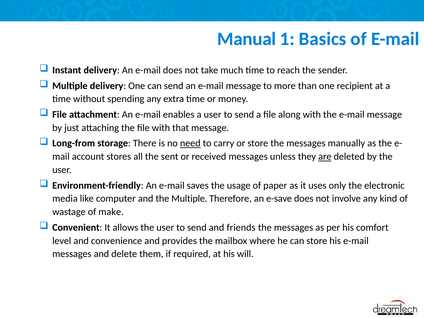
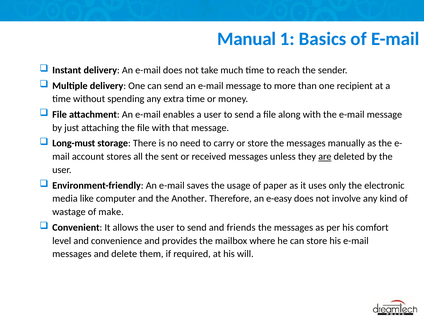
Long-from: Long-from -> Long-must
need underline: present -> none
the Multiple: Multiple -> Another
e-save: e-save -> e-easy
